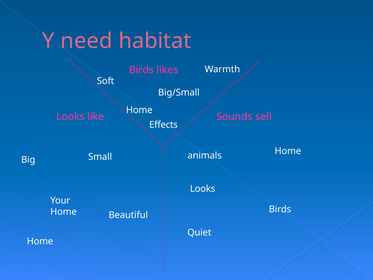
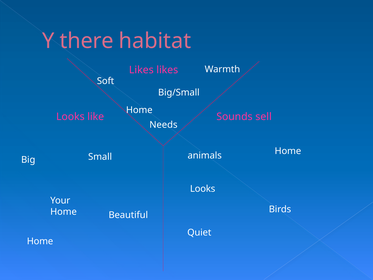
need: need -> there
Birds at (141, 70): Birds -> Likes
Effects: Effects -> Needs
